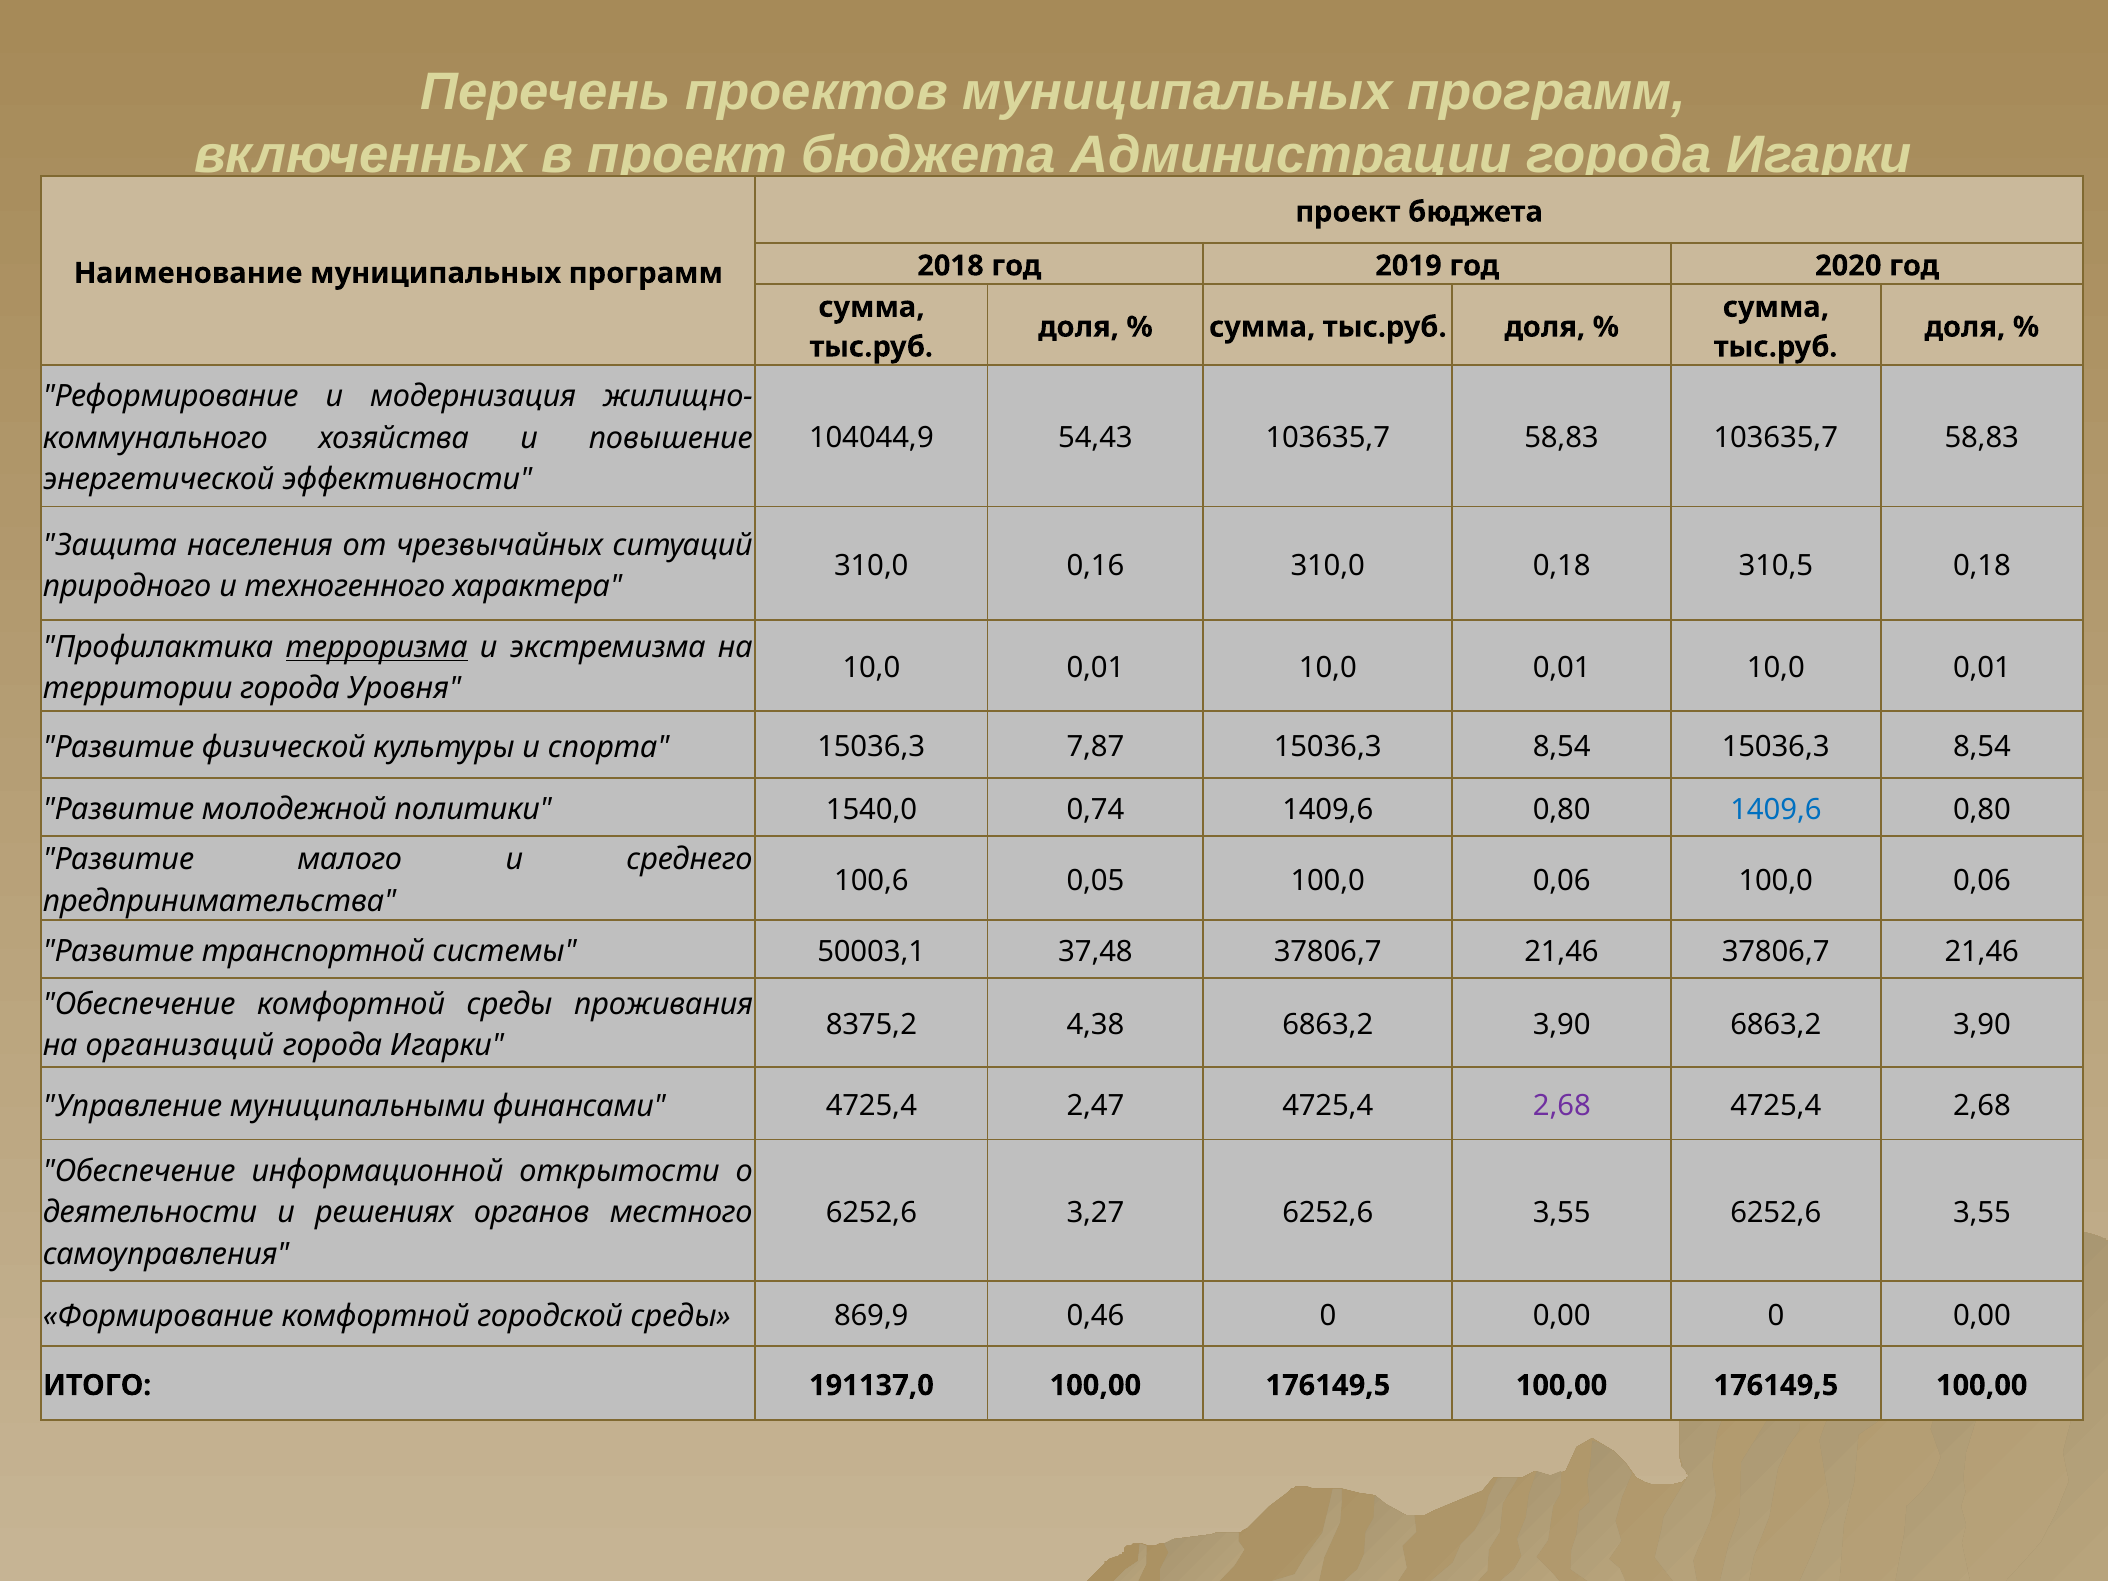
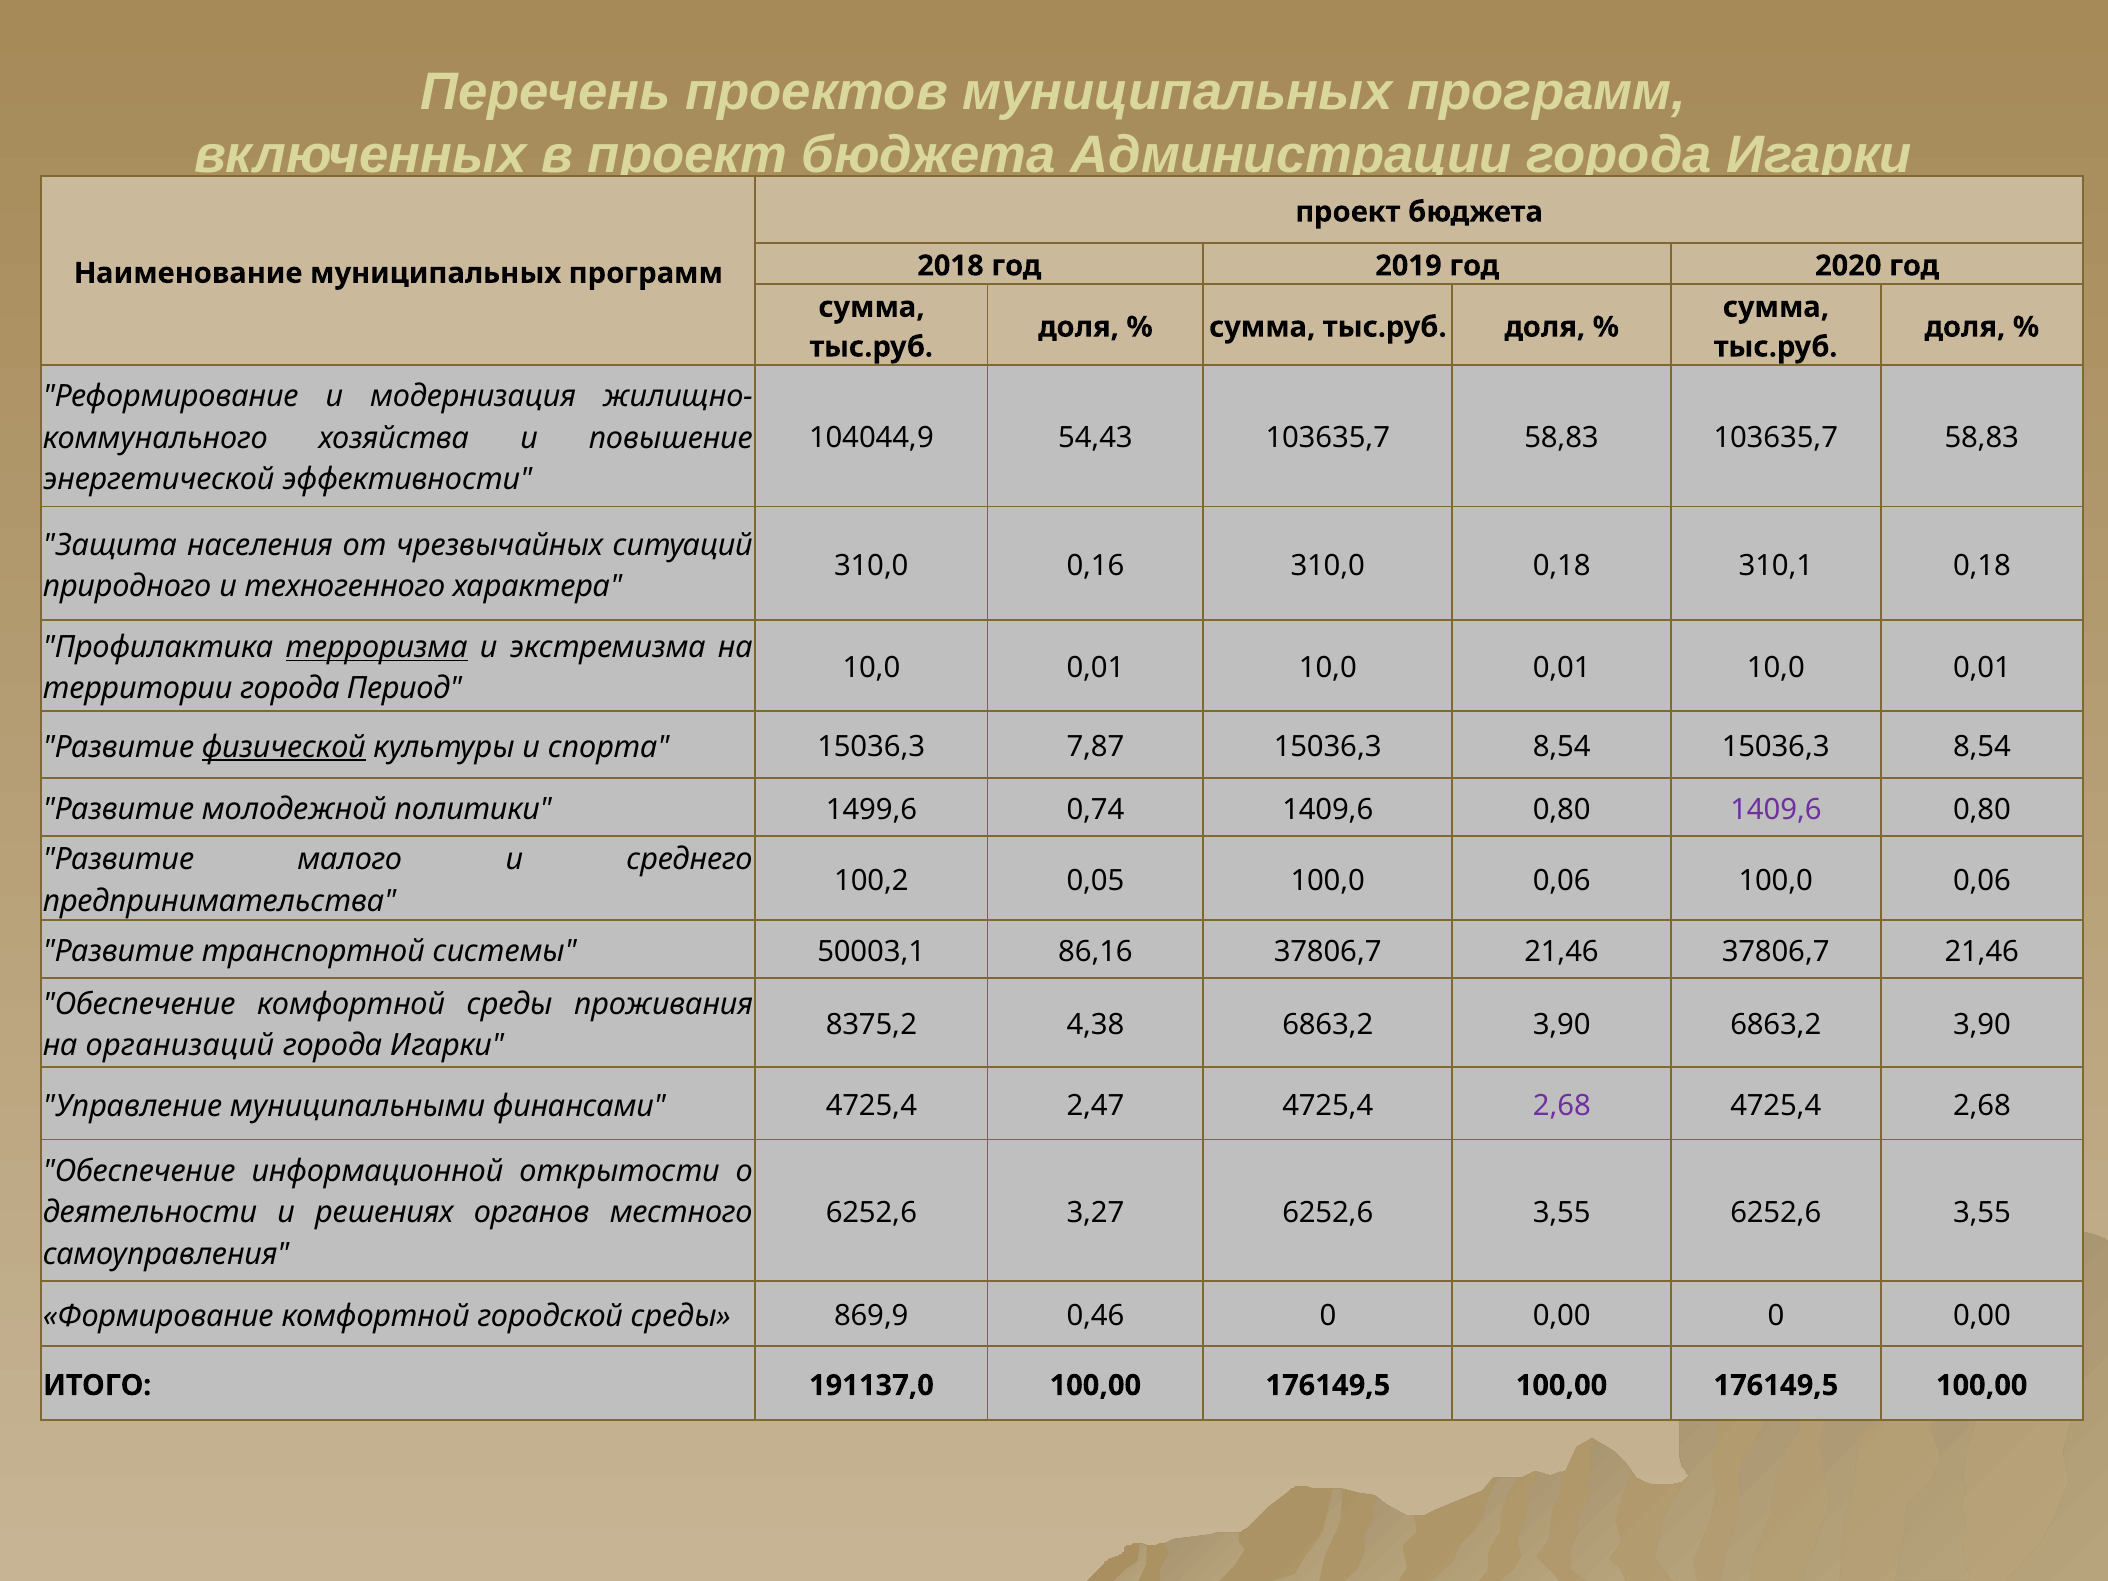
310,5: 310,5 -> 310,1
Уровня: Уровня -> Период
физической underline: none -> present
1540,0: 1540,0 -> 1499,6
1409,6 at (1776, 809) colour: blue -> purple
100,6: 100,6 -> 100,2
37,48: 37,48 -> 86,16
